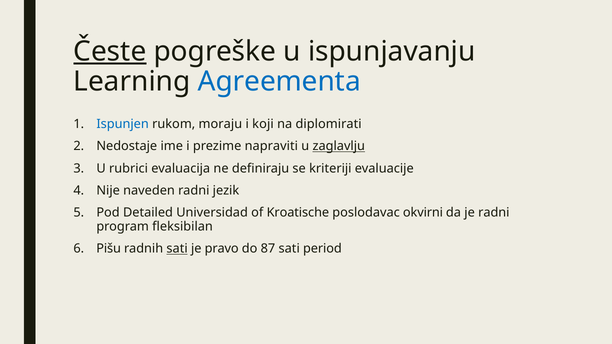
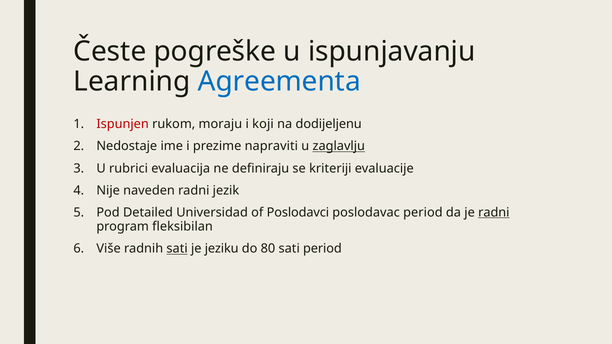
Česte underline: present -> none
Ispunjen colour: blue -> red
diplomirati: diplomirati -> dodijeljenu
Kroatische: Kroatische -> Poslodavci
poslodavac okvirni: okvirni -> period
radni at (494, 213) underline: none -> present
Pišu: Pišu -> Više
pravo: pravo -> jeziku
87: 87 -> 80
